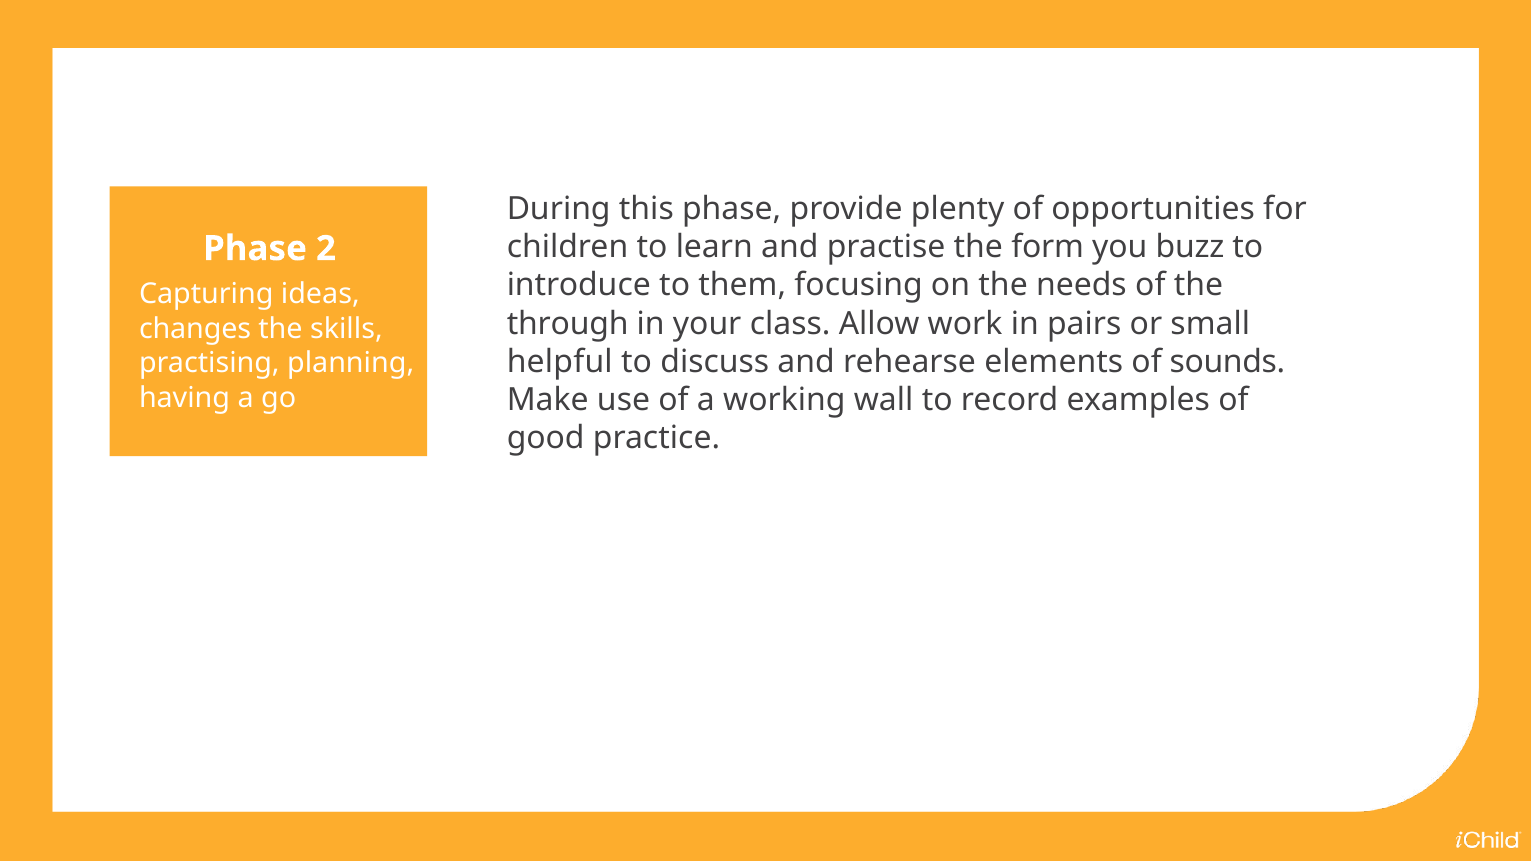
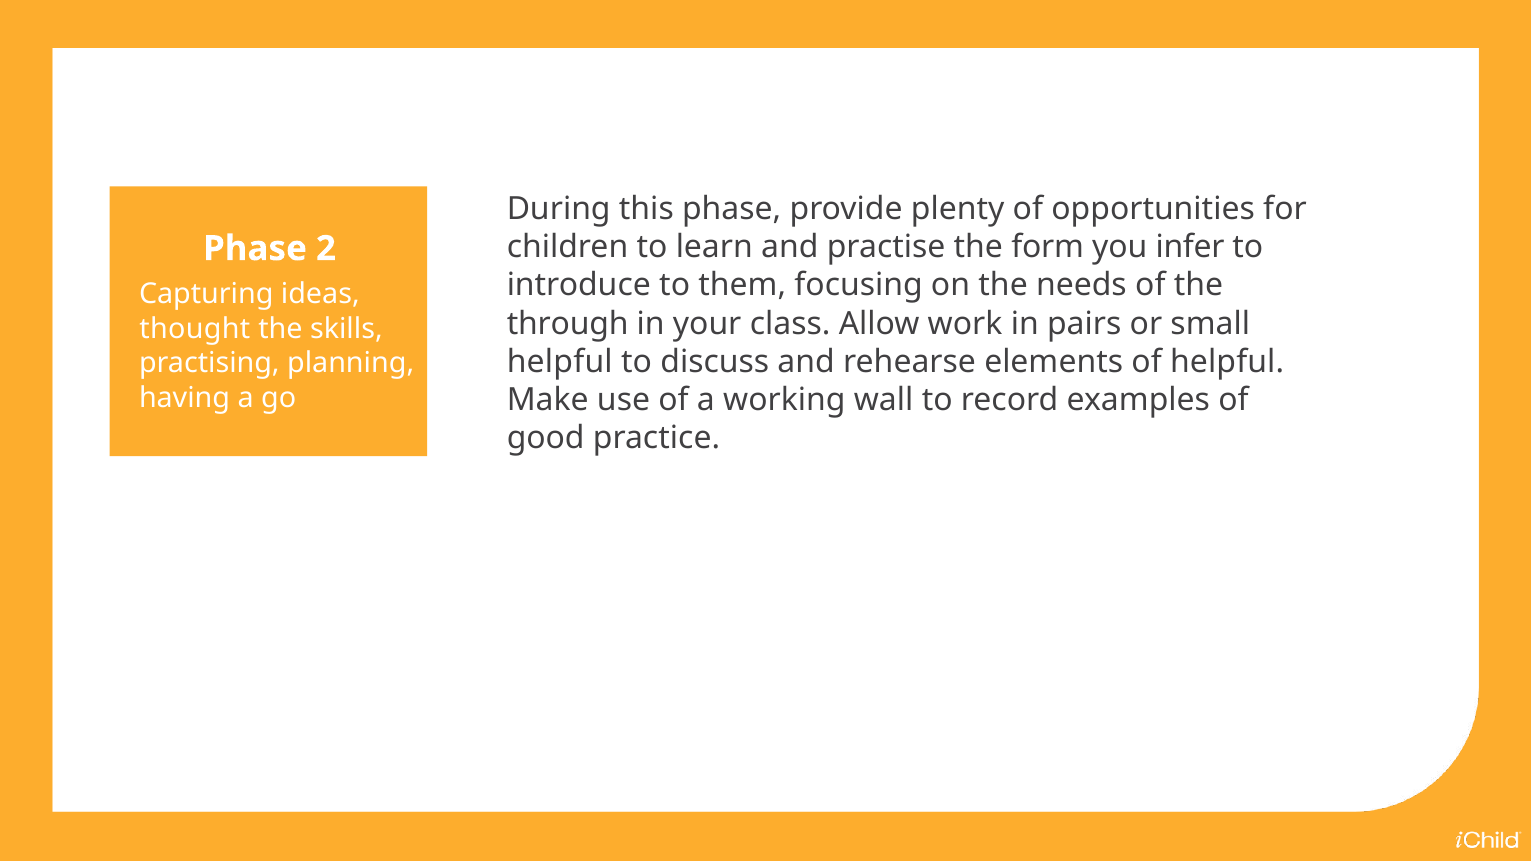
buzz: buzz -> infer
changes: changes -> thought
of sounds: sounds -> helpful
